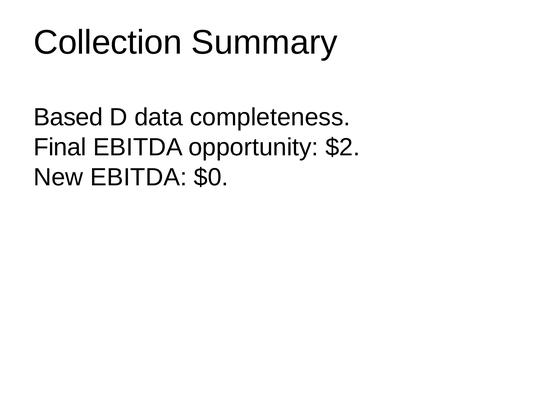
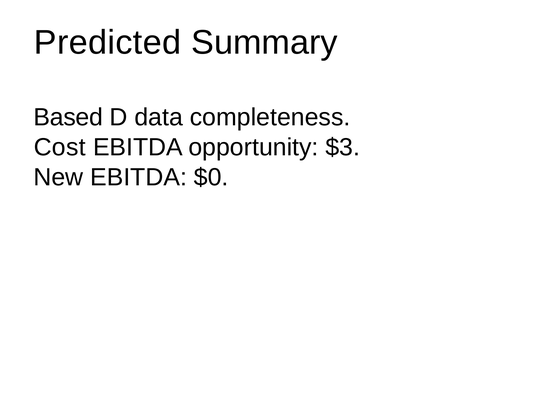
Collection: Collection -> Predicted
Final: Final -> Cost
$2: $2 -> $3
